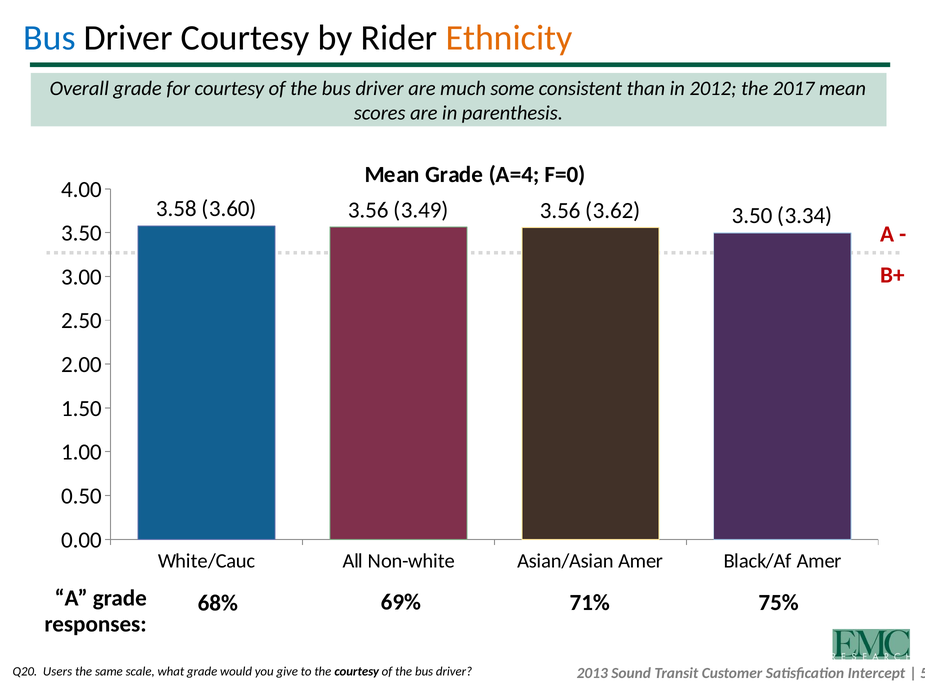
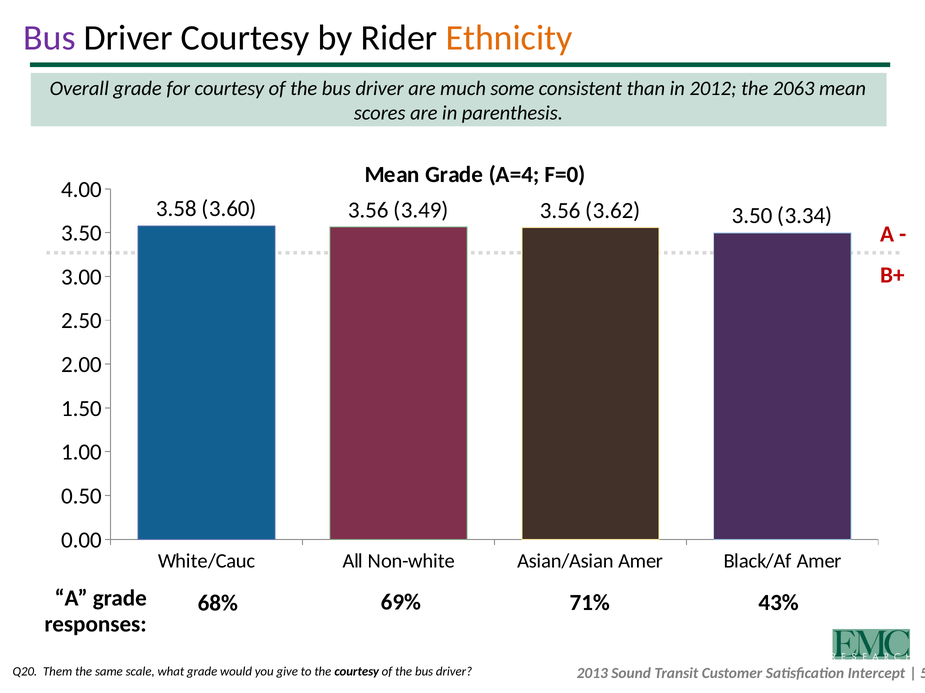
Bus at (49, 38) colour: blue -> purple
2017: 2017 -> 2063
75%: 75% -> 43%
Users: Users -> Them
